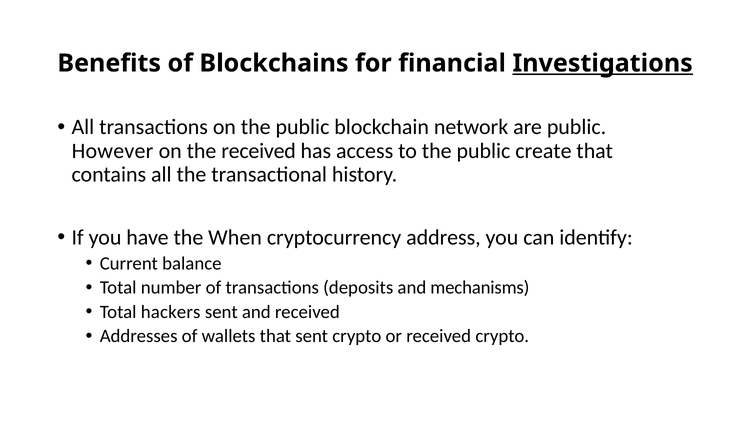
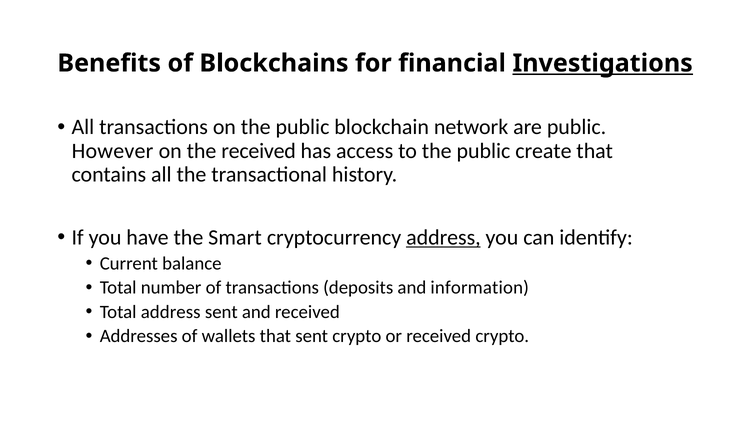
When: When -> Smart
address at (443, 238) underline: none -> present
mechanisms: mechanisms -> information
Total hackers: hackers -> address
